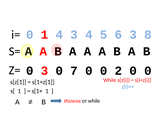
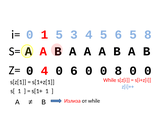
1 4: 4 -> 5
6 3: 3 -> 5
0 3: 3 -> 4
0 7: 7 -> 6
0 2: 2 -> 8
